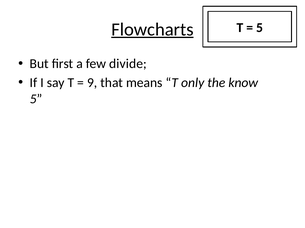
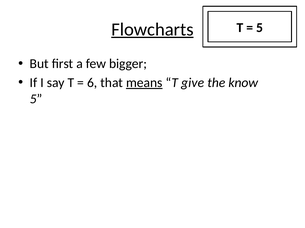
divide: divide -> bigger
9: 9 -> 6
means underline: none -> present
only: only -> give
